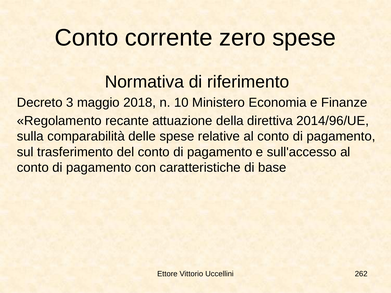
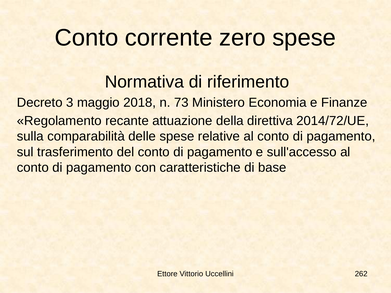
10: 10 -> 73
2014/96/UE: 2014/96/UE -> 2014/72/UE
